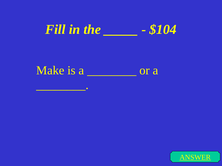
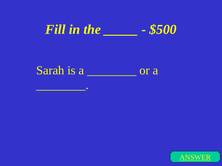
$104: $104 -> $500
Make: Make -> Sarah
